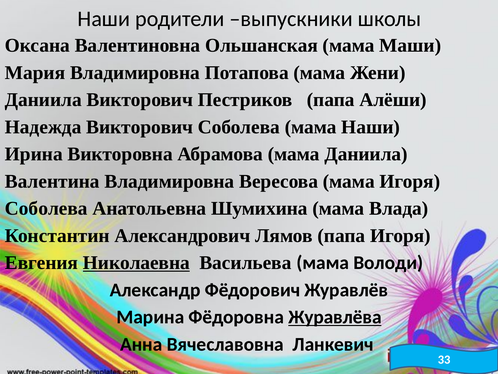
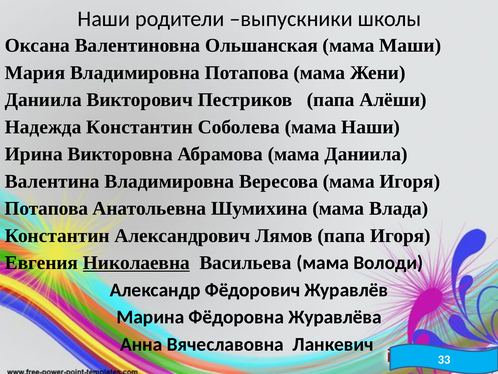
Надежда Викторович: Викторович -> Константин
Соболева at (46, 208): Соболева -> Потапова
Журавлёва underline: present -> none
